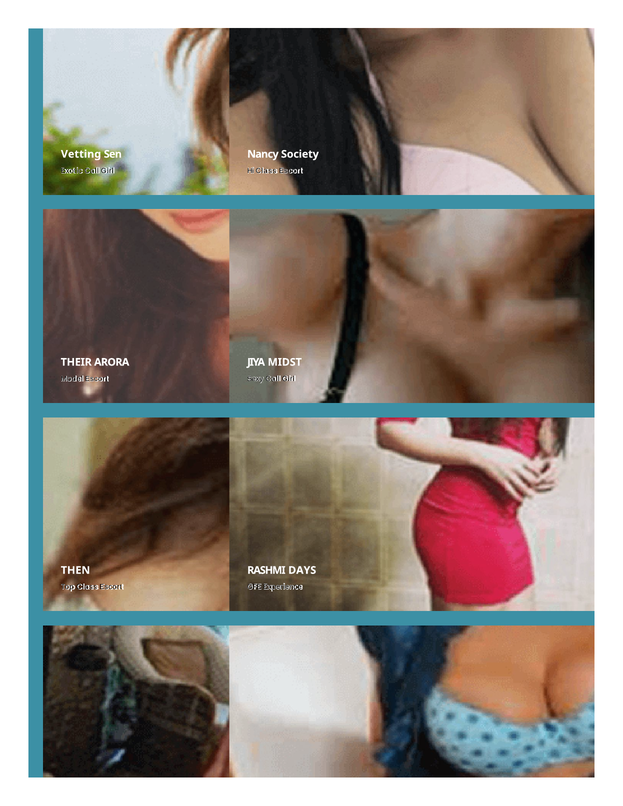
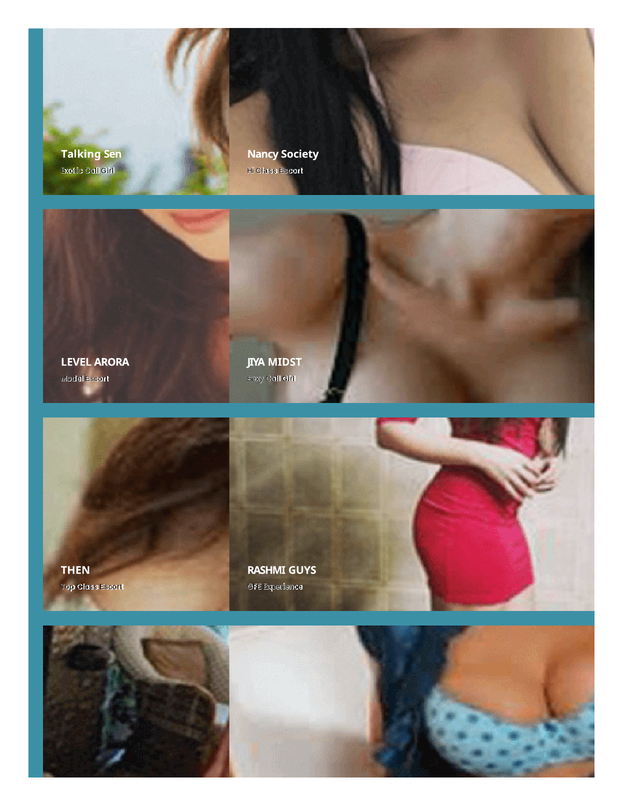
Vetting: Vetting -> Talking
THEIR: THEIR -> LEVEL
DAYS: DAYS -> GUYS
